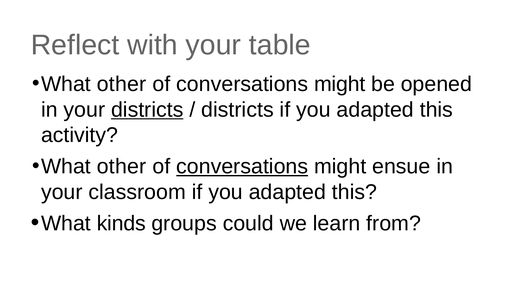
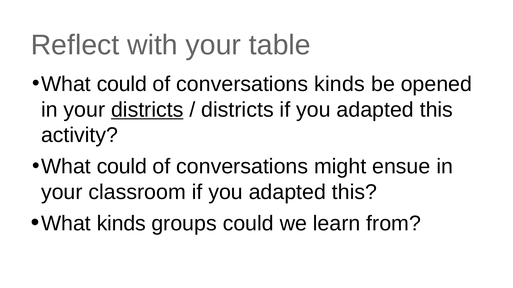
other at (122, 84): other -> could
might at (340, 84): might -> kinds
other at (122, 167): other -> could
conversations at (242, 167) underline: present -> none
